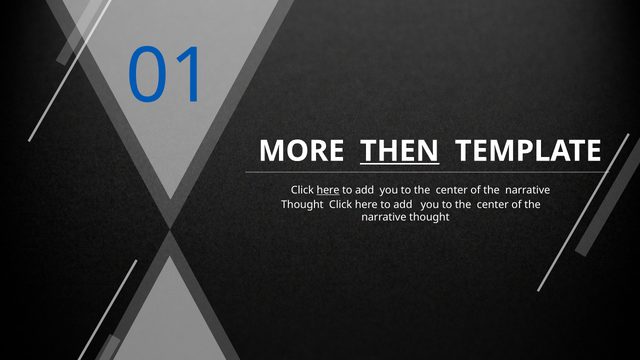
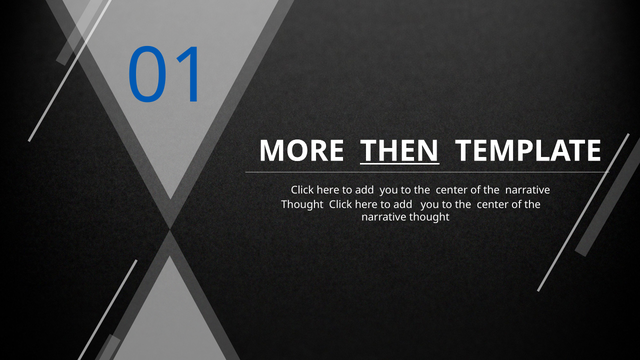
here at (328, 190) underline: present -> none
